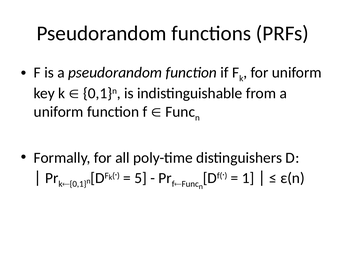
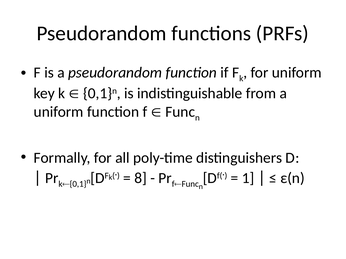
5: 5 -> 8
